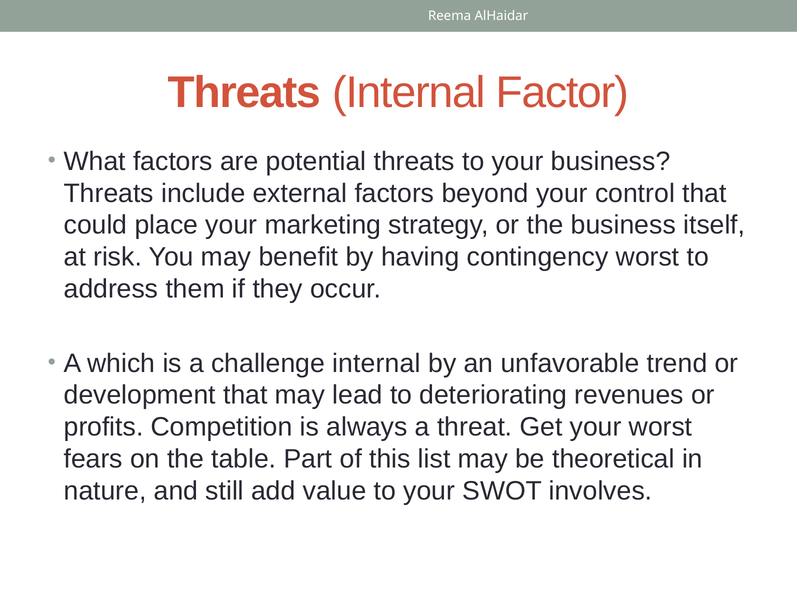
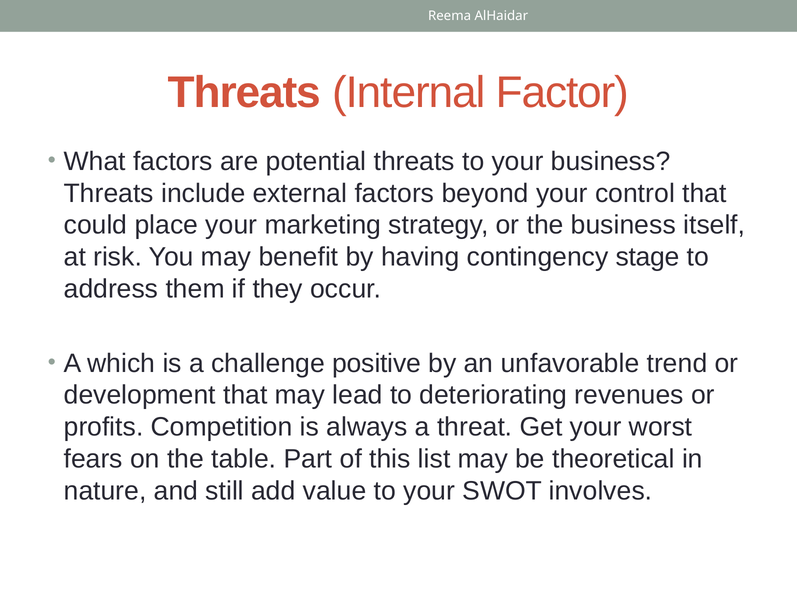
contingency worst: worst -> stage
challenge internal: internal -> positive
